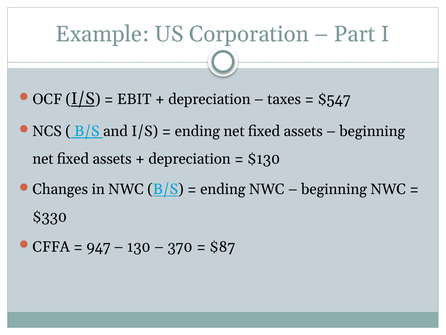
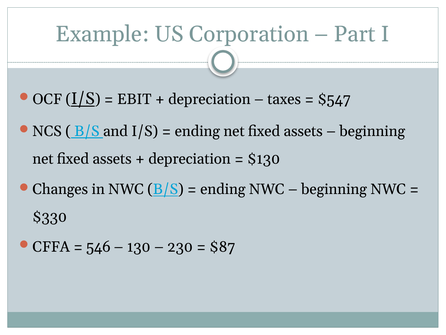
947: 947 -> 546
370: 370 -> 230
